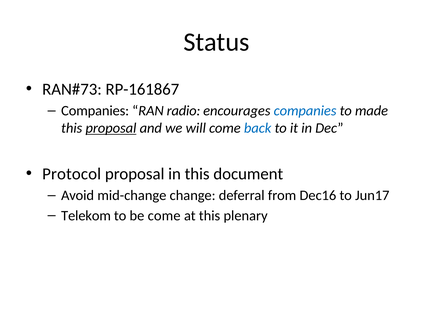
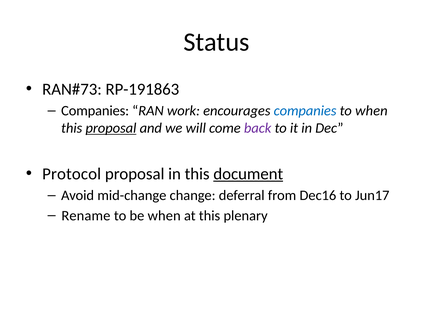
RP-161867: RP-161867 -> RP-191863
radio: radio -> work
to made: made -> when
back colour: blue -> purple
document underline: none -> present
Telekom: Telekom -> Rename
be come: come -> when
